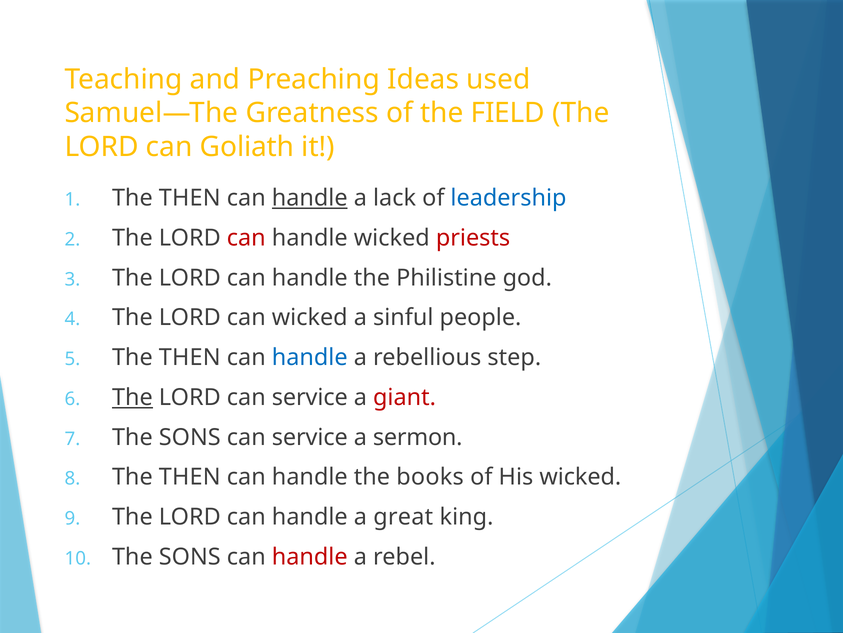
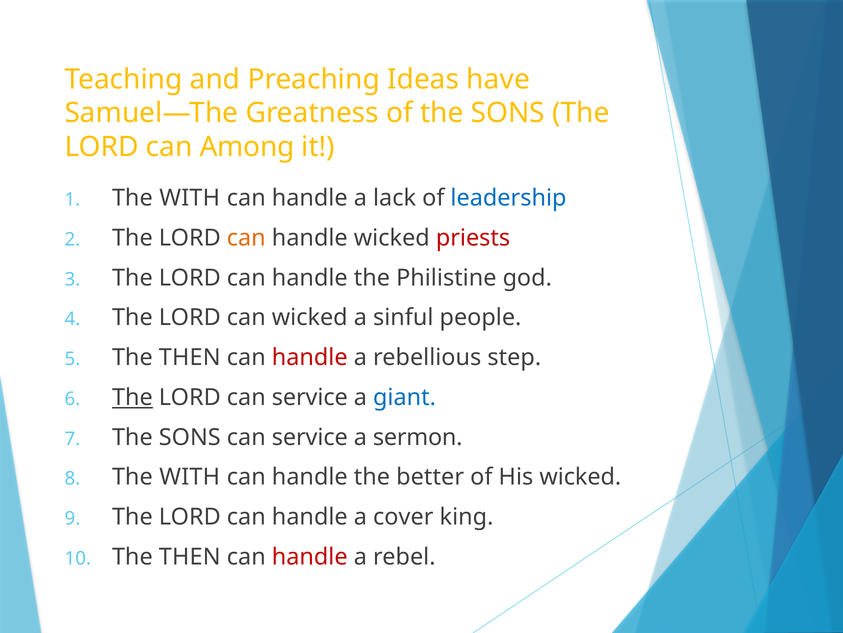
used: used -> have
of the FIELD: FIELD -> SONS
Goliath: Goliath -> Among
THEN at (190, 198): THEN -> WITH
handle at (310, 198) underline: present -> none
can at (246, 238) colour: red -> orange
handle at (310, 357) colour: blue -> red
giant colour: red -> blue
THEN at (190, 477): THEN -> WITH
books: books -> better
great: great -> cover
SONS at (190, 556): SONS -> THEN
